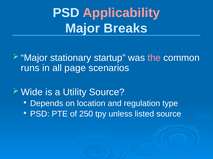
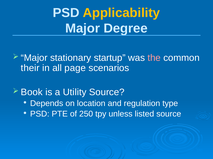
Applicability colour: pink -> yellow
Breaks: Breaks -> Degree
runs: runs -> their
Wide: Wide -> Book
